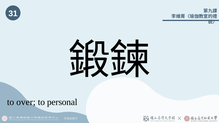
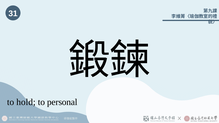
over: over -> hold
